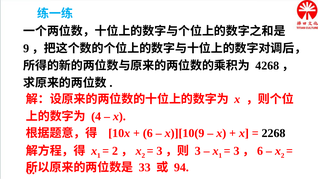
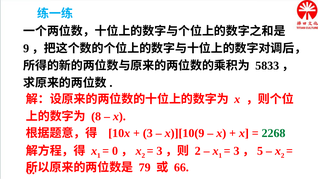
4268: 4268 -> 5833
4: 4 -> 8
6 at (148, 133): 6 -> 3
2268 colour: black -> green
2 at (115, 151): 2 -> 0
3 at (198, 151): 3 -> 2
6 at (260, 151): 6 -> 5
33: 33 -> 79
94: 94 -> 66
